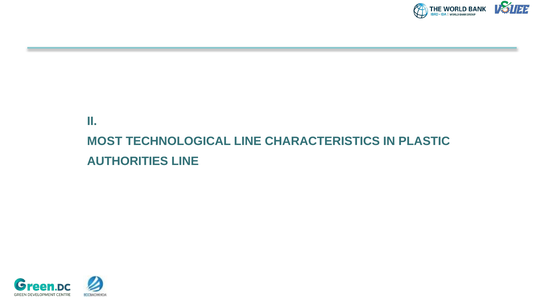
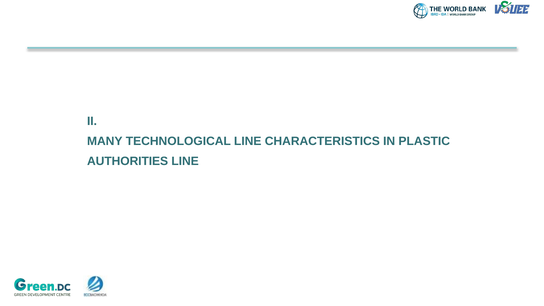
MOST: MOST -> MANY
